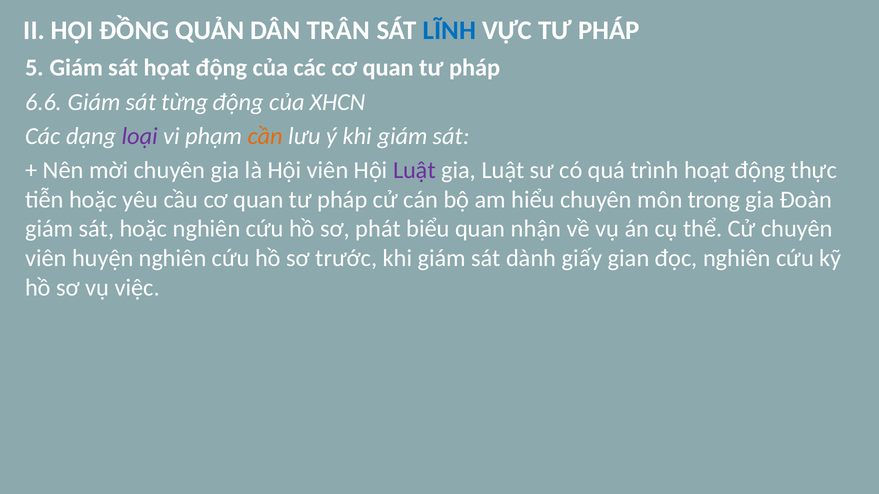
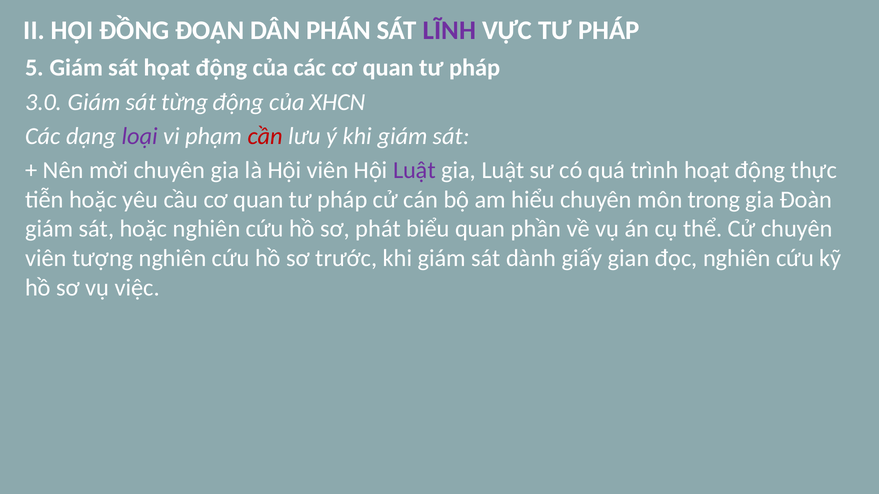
QUẢN: QUẢN -> ĐOẠN
TRÂN: TRÂN -> PHÁN
LĨNH colour: blue -> purple
6.6: 6.6 -> 3.0
cần colour: orange -> red
nhận: nhận -> phần
huyện: huyện -> tượng
